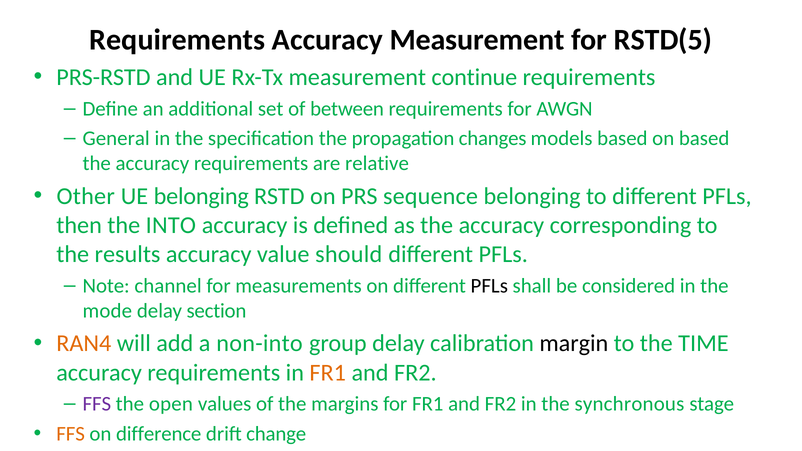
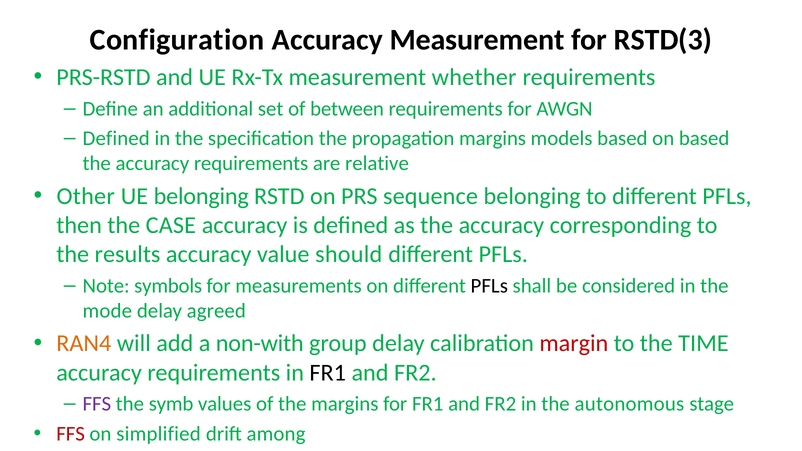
Requirements at (177, 40): Requirements -> Configuration
RSTD(5: RSTD(5 -> RSTD(3
continue: continue -> whether
General at (116, 138): General -> Defined
propagation changes: changes -> margins
INTO: INTO -> CASE
channel: channel -> symbols
section: section -> agreed
non-into: non-into -> non-with
margin colour: black -> red
FR1 at (328, 373) colour: orange -> black
open: open -> symb
synchronous: synchronous -> autonomous
FFS at (71, 434) colour: orange -> red
difference: difference -> simplified
change: change -> among
